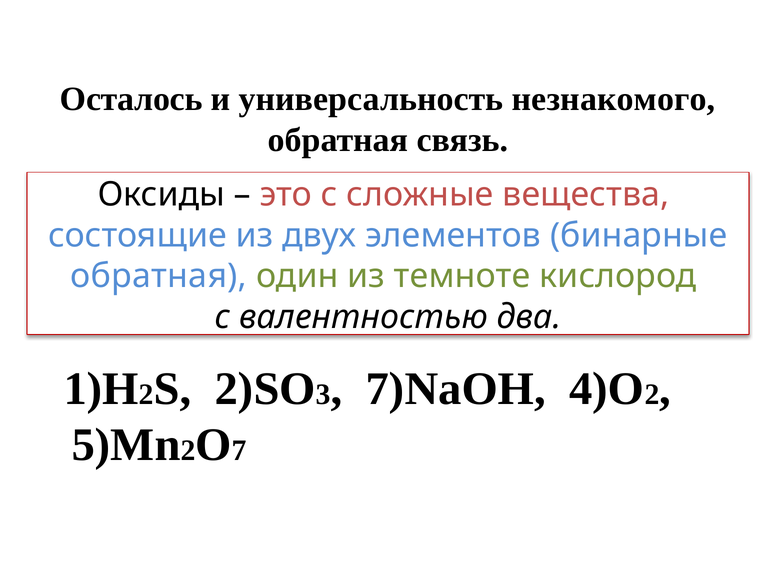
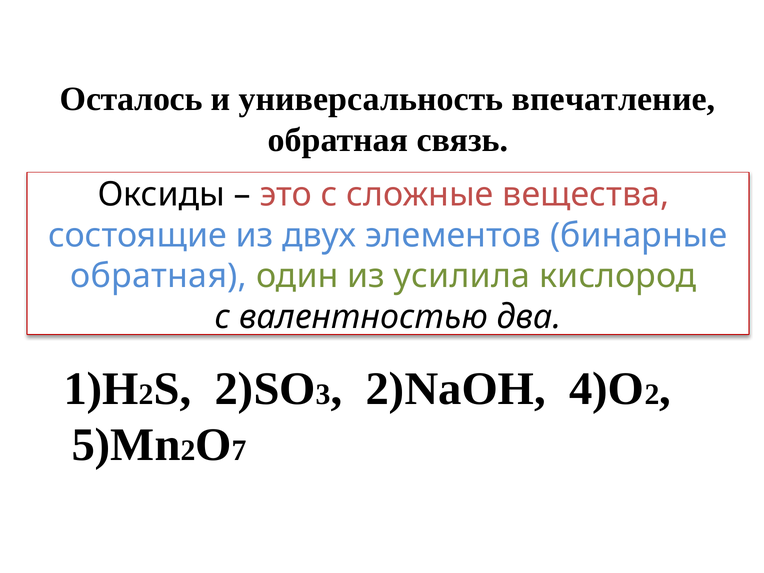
незнакомого: незнакомого -> впечатление
темноте: темноте -> усилила
7)NaOH: 7)NaOH -> 2)NaOH
